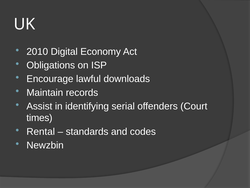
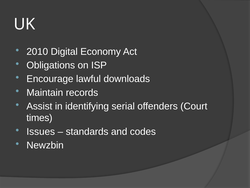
Rental: Rental -> Issues
